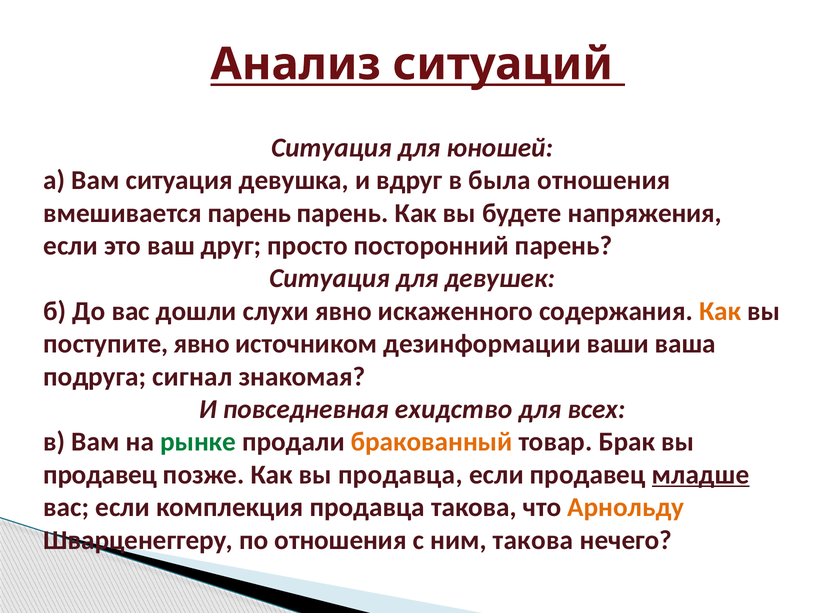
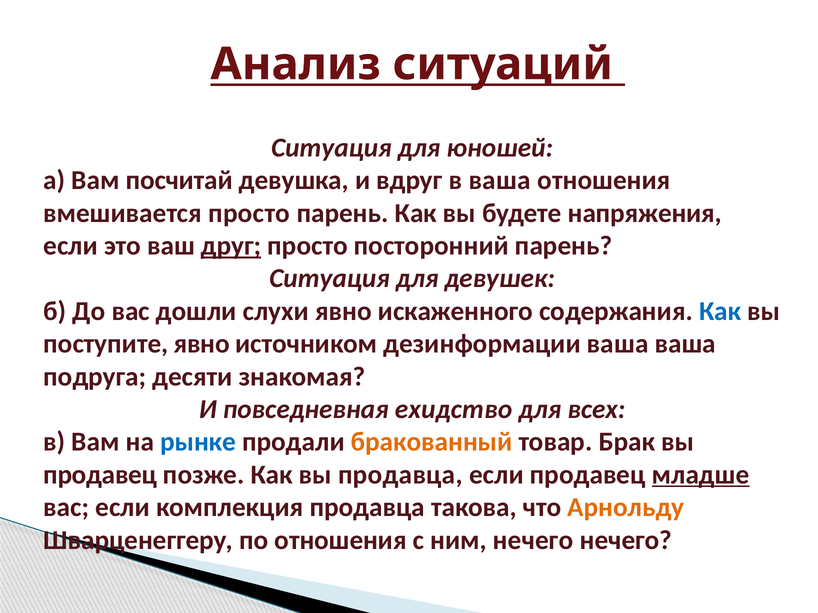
Вам ситуация: ситуация -> посчитай
в была: была -> ваша
вмешивается парень: парень -> просто
друг underline: none -> present
Как at (720, 311) colour: orange -> blue
дезинформации ваши: ваши -> ваша
сигнал: сигнал -> десяти
рынке colour: green -> blue
ним такова: такова -> нечего
